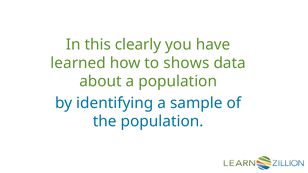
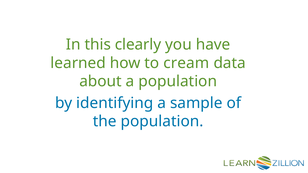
shows: shows -> cream
